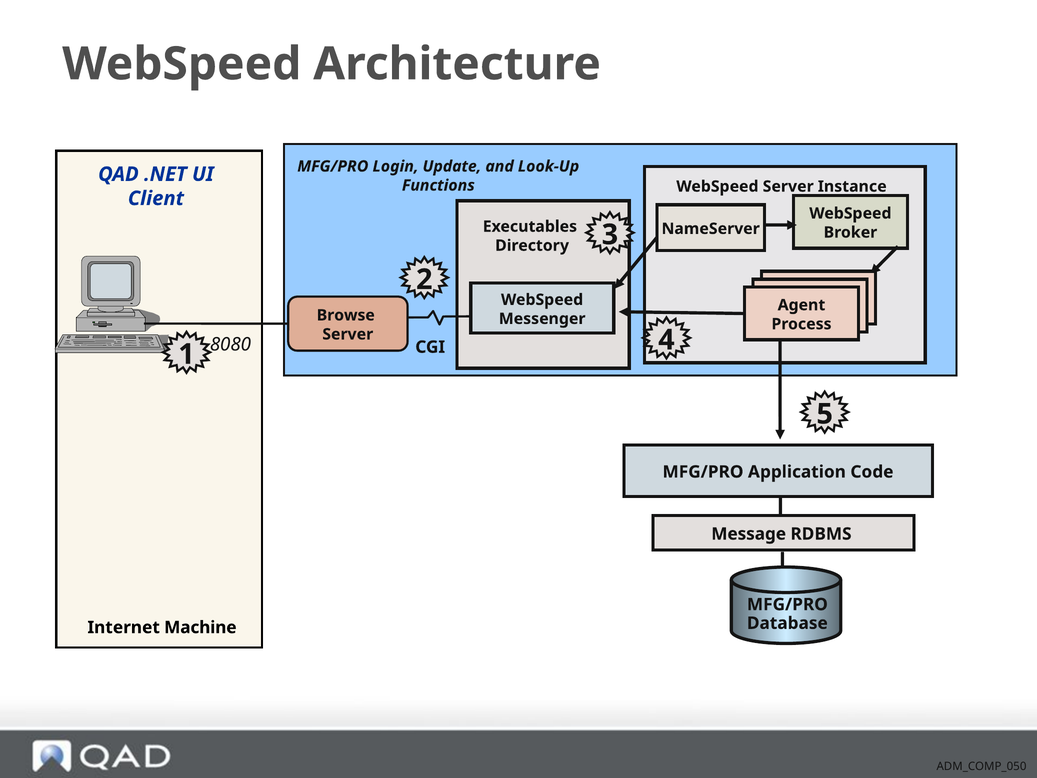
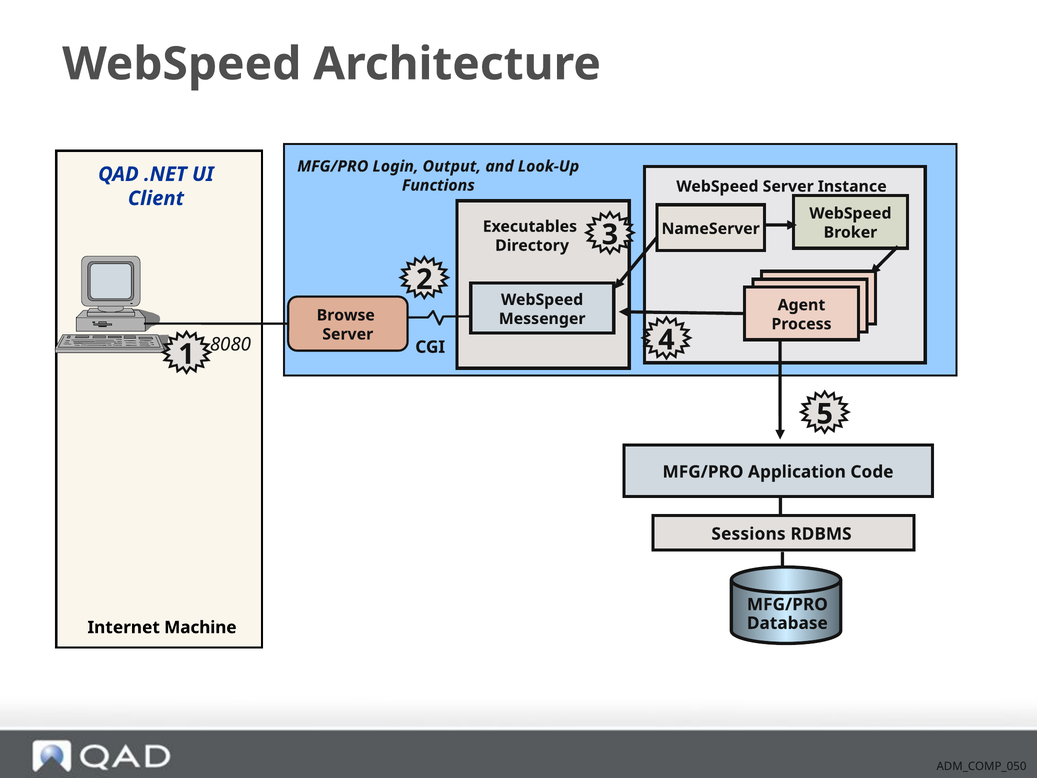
Update: Update -> Output
Message: Message -> Sessions
